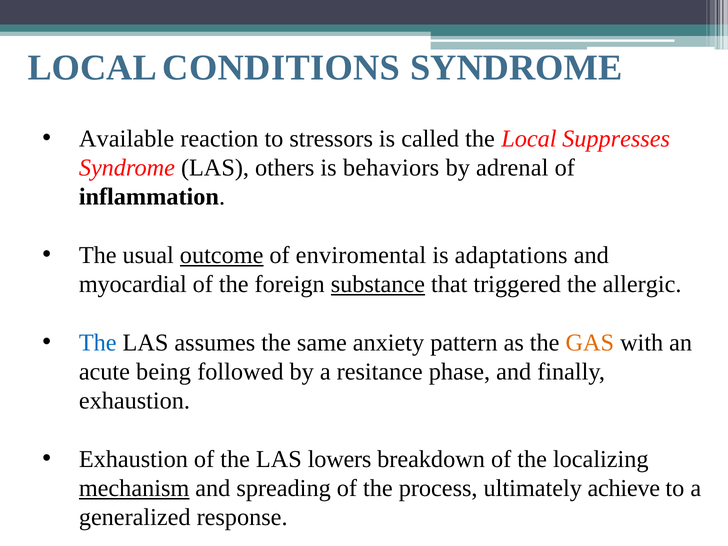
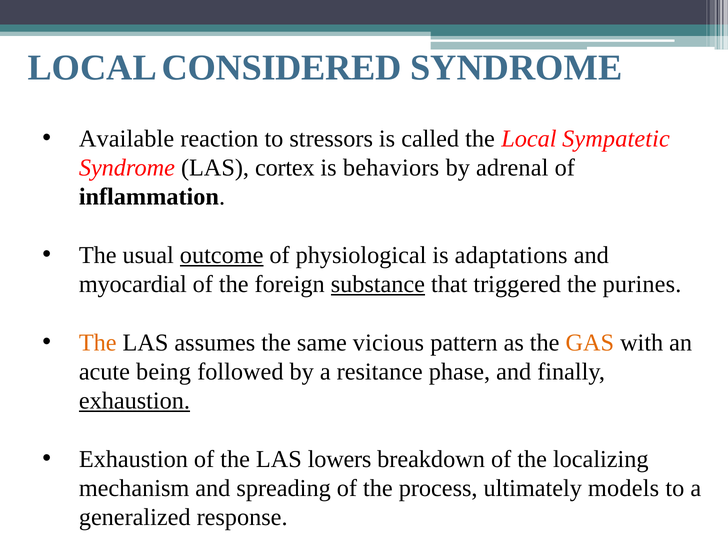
CONDITIONS: CONDITIONS -> CONSIDERED
Suppresses: Suppresses -> Sympatetic
others: others -> cortex
enviromental: enviromental -> physiological
allergic: allergic -> purines
The at (98, 343) colour: blue -> orange
anxiety: anxiety -> vicious
exhaustion at (134, 401) underline: none -> present
mechanism underline: present -> none
achieve: achieve -> models
